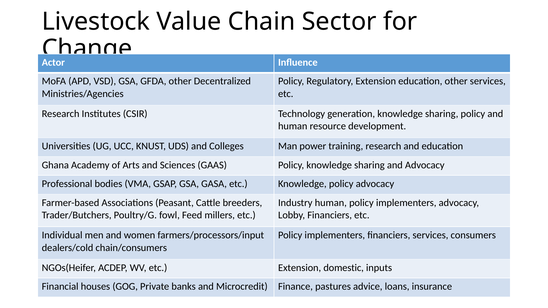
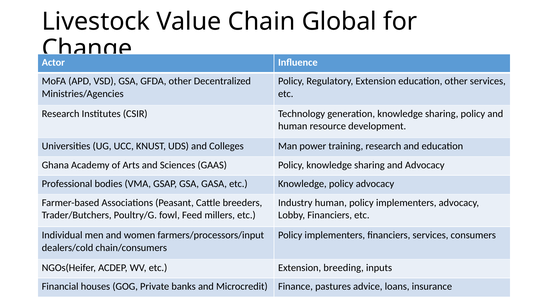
Sector: Sector -> Global
domestic: domestic -> breeding
